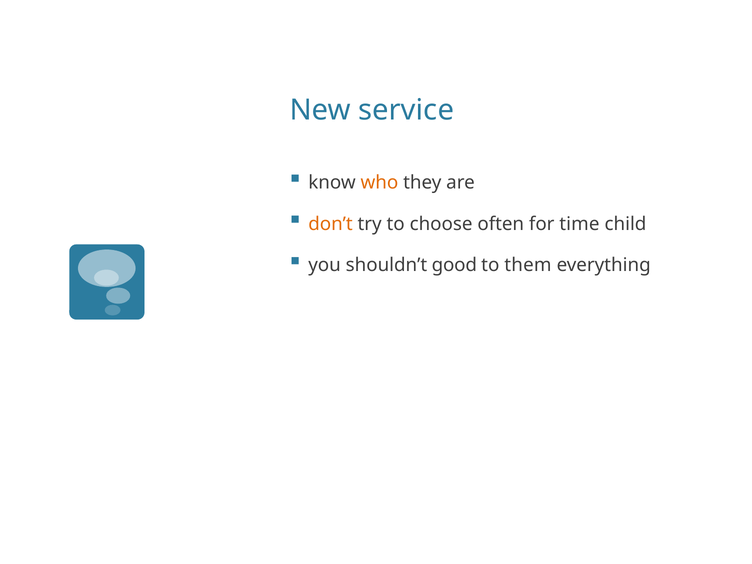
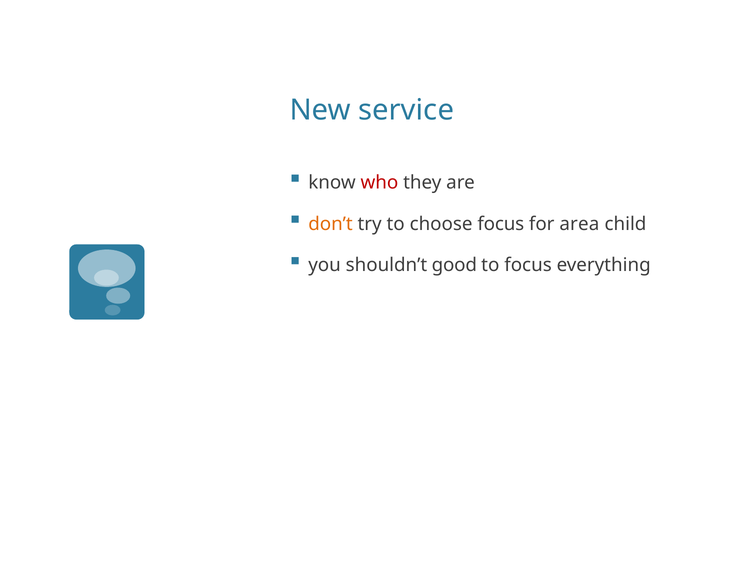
who colour: orange -> red
choose often: often -> focus
time: time -> area
to them: them -> focus
